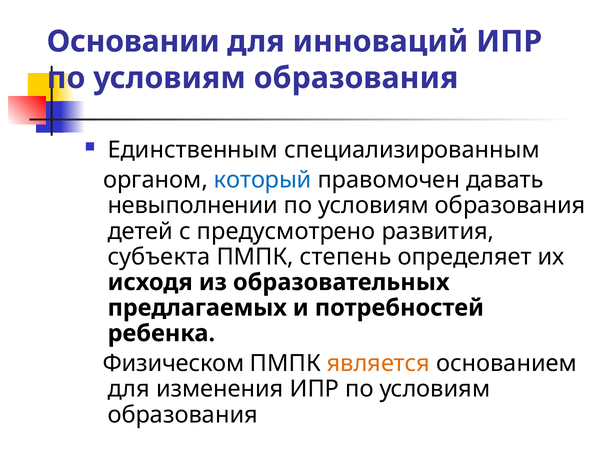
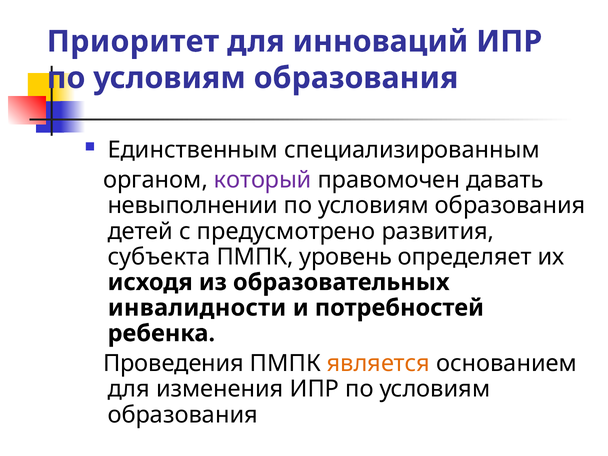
Основании: Основании -> Приоритет
который colour: blue -> purple
степень: степень -> уровень
предлагаемых: предлагаемых -> инвалидности
Физическом: Физическом -> Проведения
